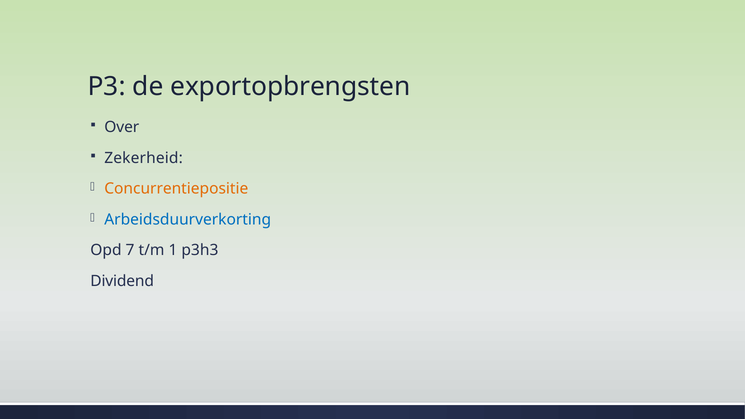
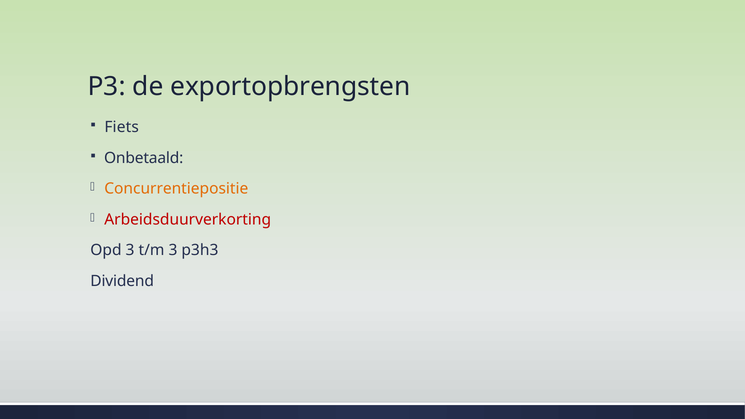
Over: Over -> Fiets
Zekerheid: Zekerheid -> Onbetaald
Arbeidsduurverkorting colour: blue -> red
Opd 7: 7 -> 3
t/m 1: 1 -> 3
